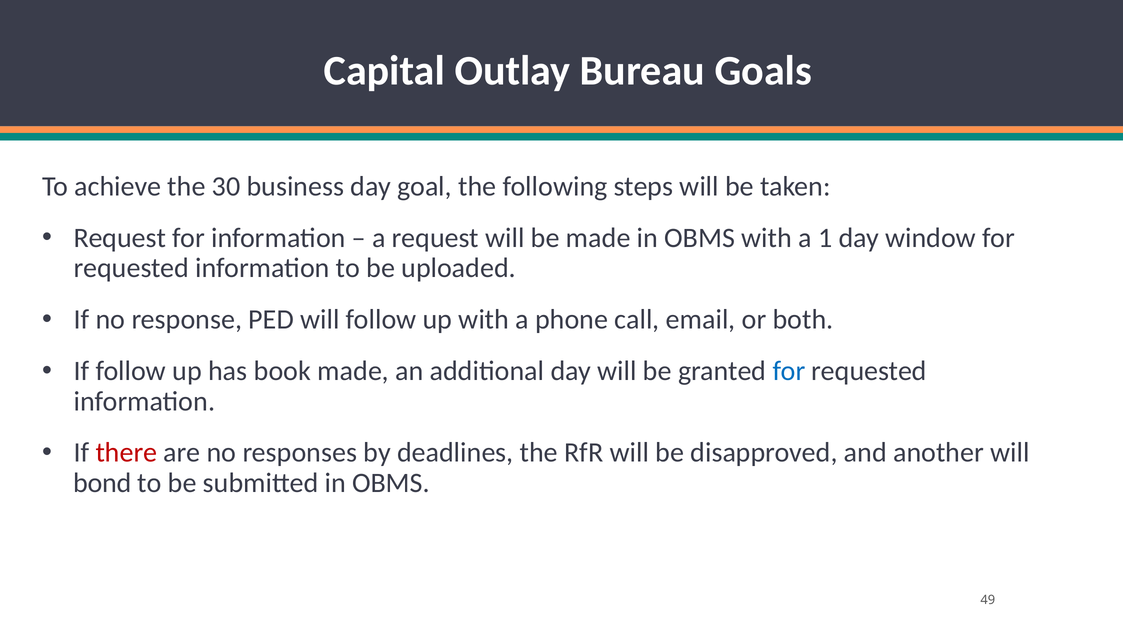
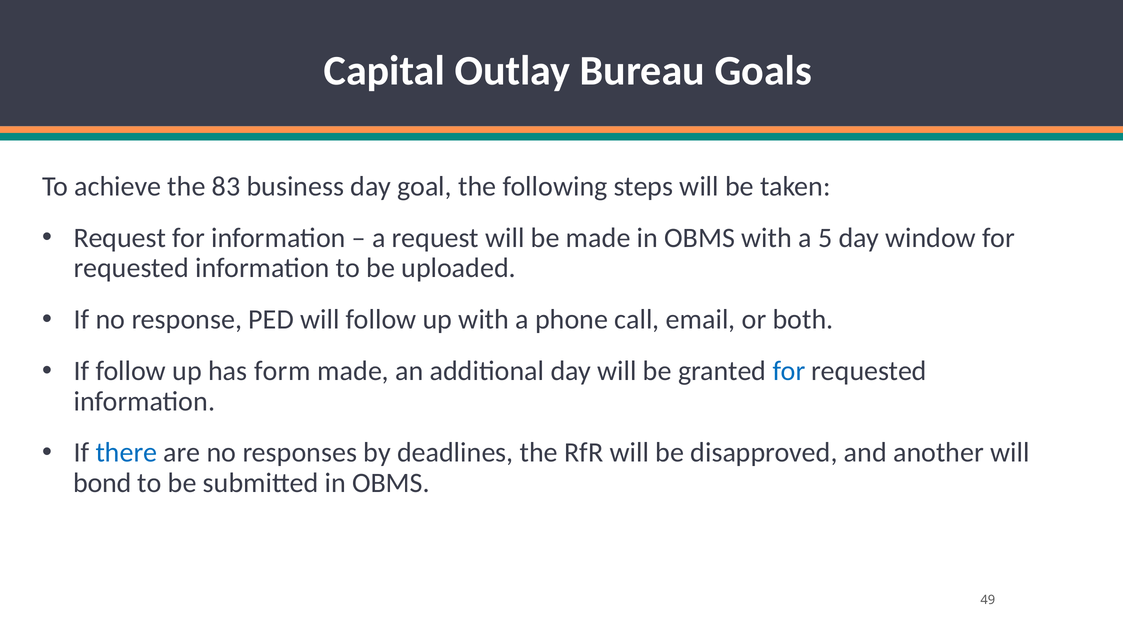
30: 30 -> 83
1: 1 -> 5
book: book -> form
there colour: red -> blue
